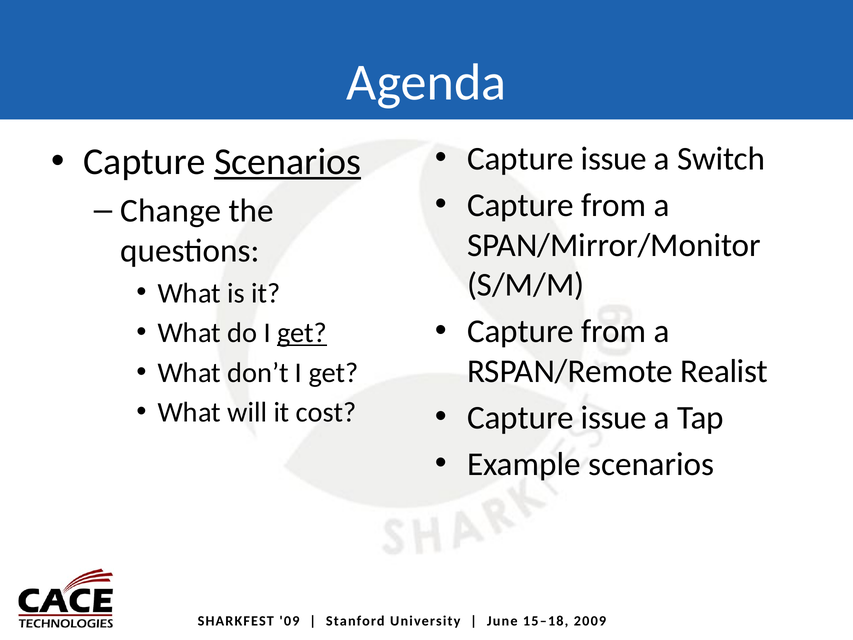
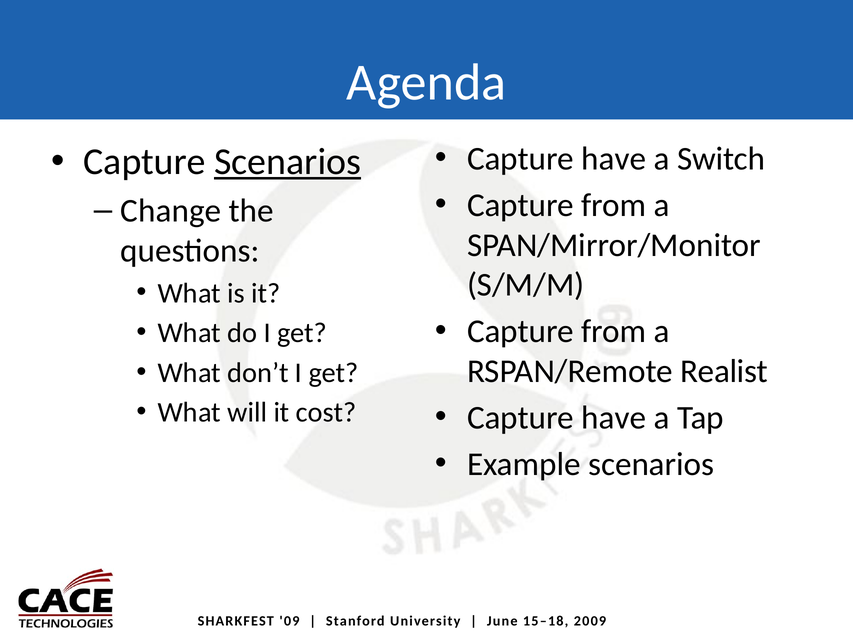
issue at (614, 159): issue -> have
get at (302, 333) underline: present -> none
issue at (614, 418): issue -> have
